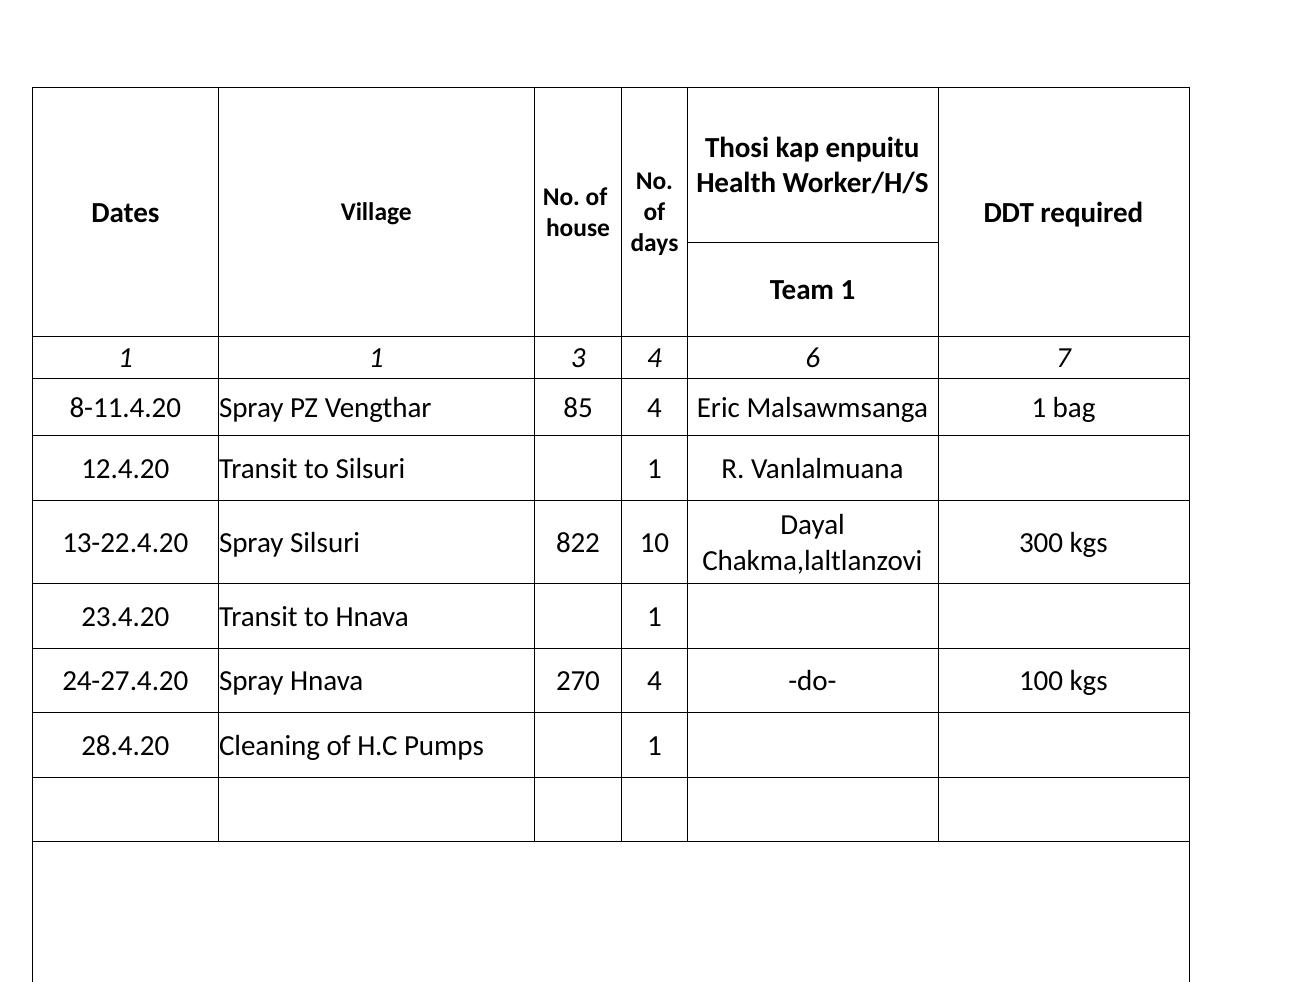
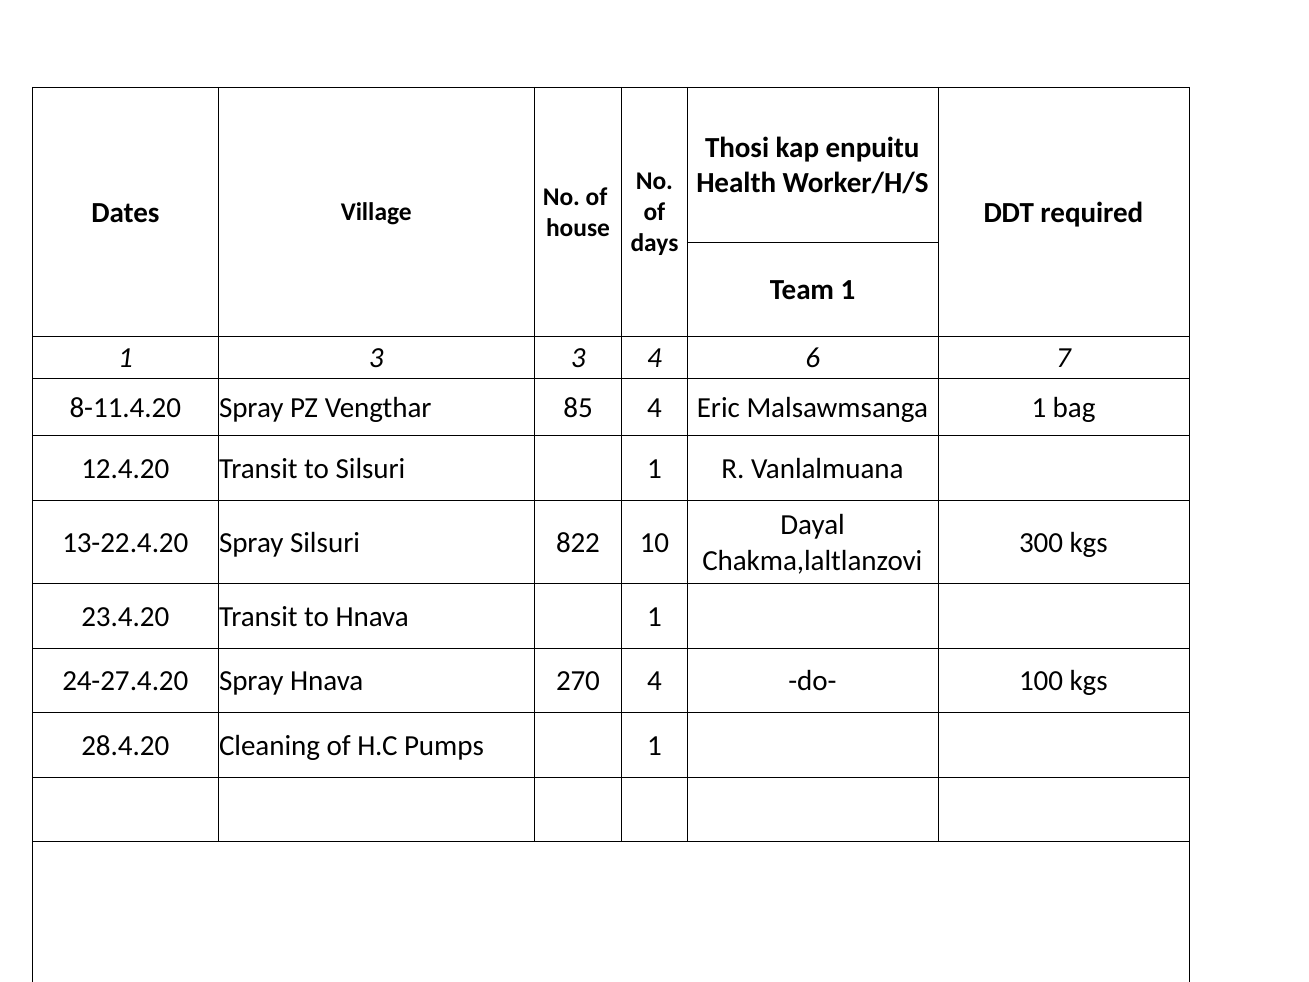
1 at (376, 358): 1 -> 3
